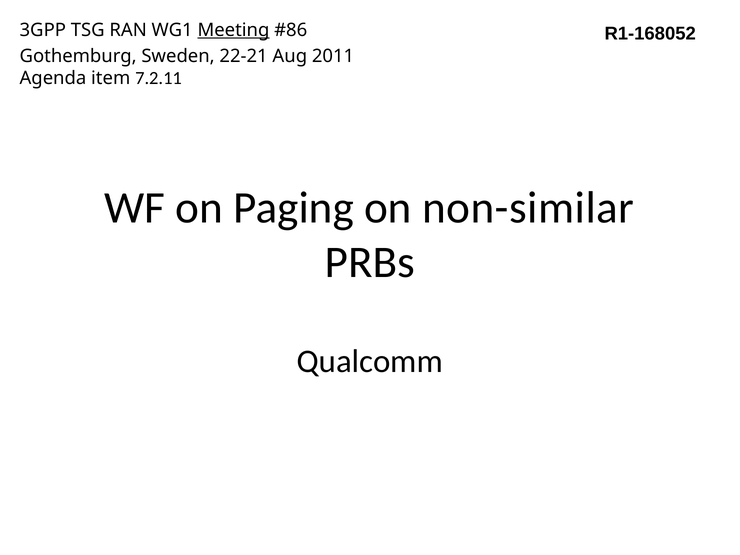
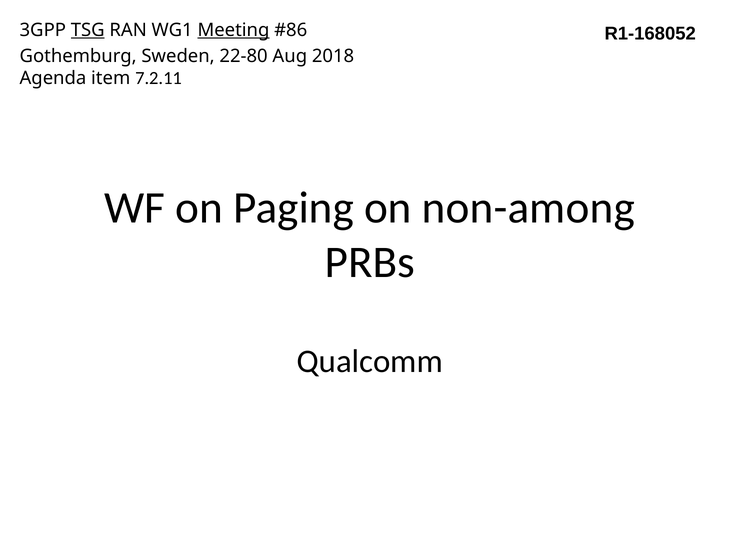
TSG underline: none -> present
22-21: 22-21 -> 22-80
2011: 2011 -> 2018
non-similar: non-similar -> non-among
